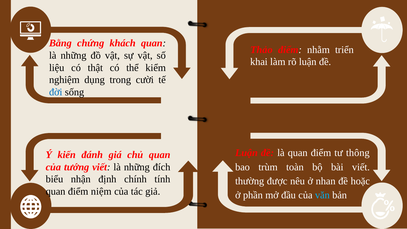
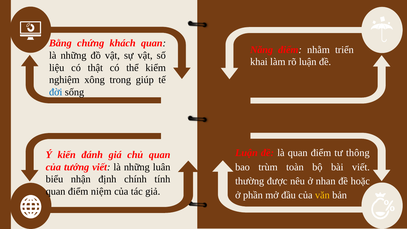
Thảo: Thảo -> Năng
dụng: dụng -> xông
cười: cười -> giúp
đích: đích -> luân
văn colour: light blue -> yellow
